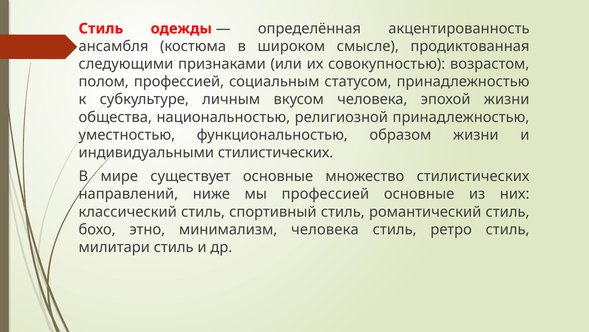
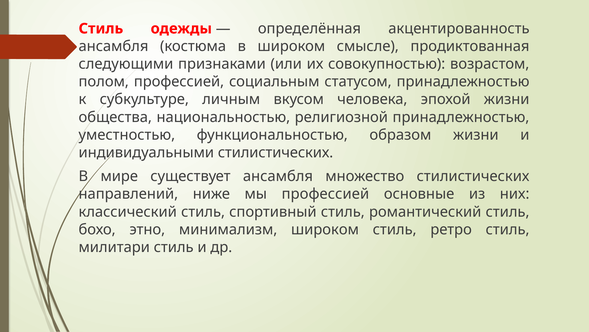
существует основные: основные -> ансамбля
минимализм человека: человека -> широком
